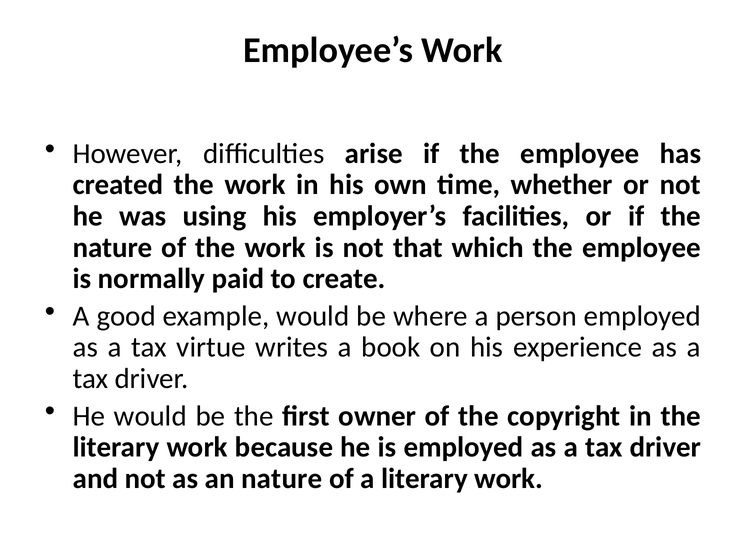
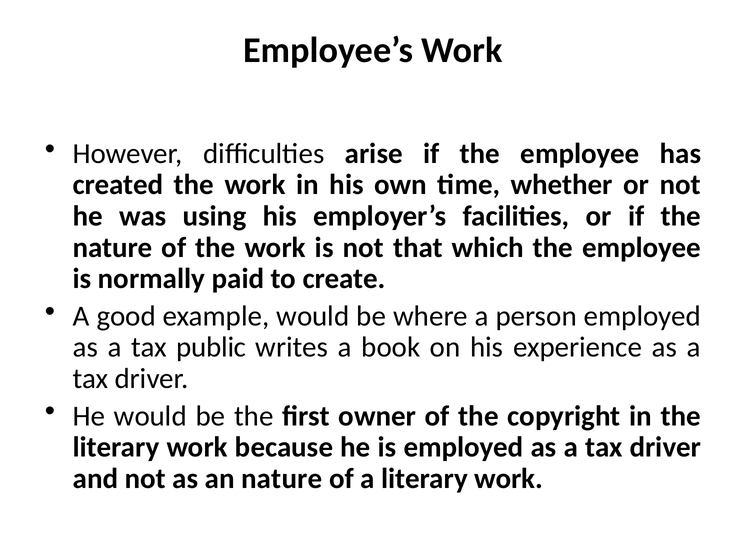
virtue: virtue -> public
